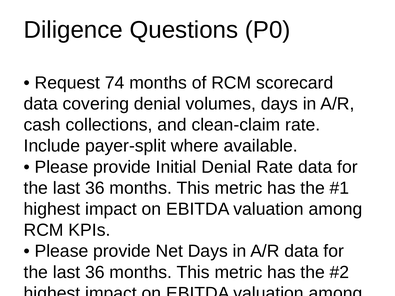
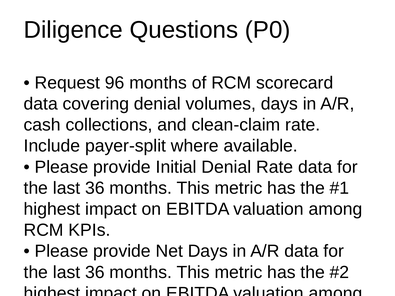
74: 74 -> 96
